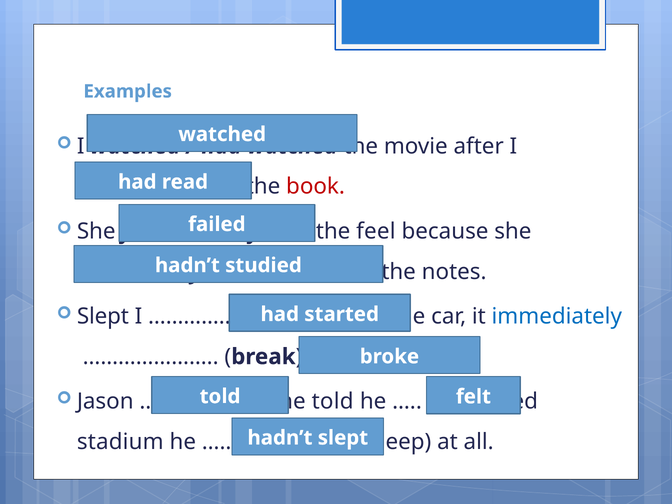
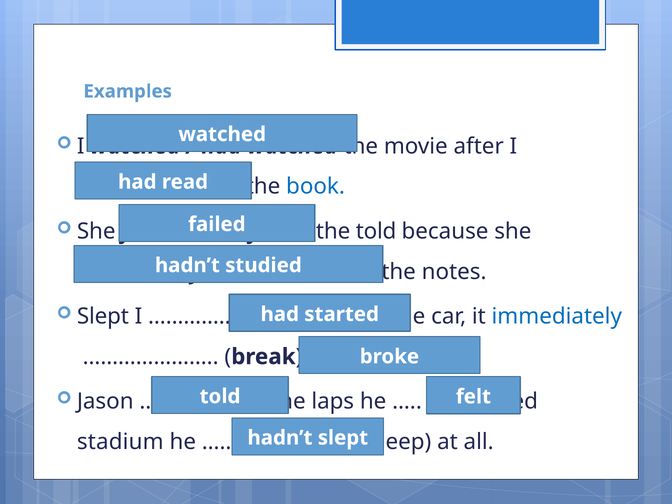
book colour: red -> blue
the feel: feel -> told
told at (333, 402): told -> laps
